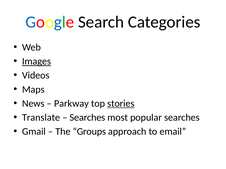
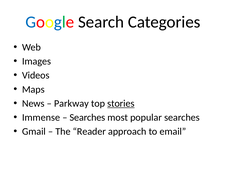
Images underline: present -> none
Translate: Translate -> Immense
Groups: Groups -> Reader
